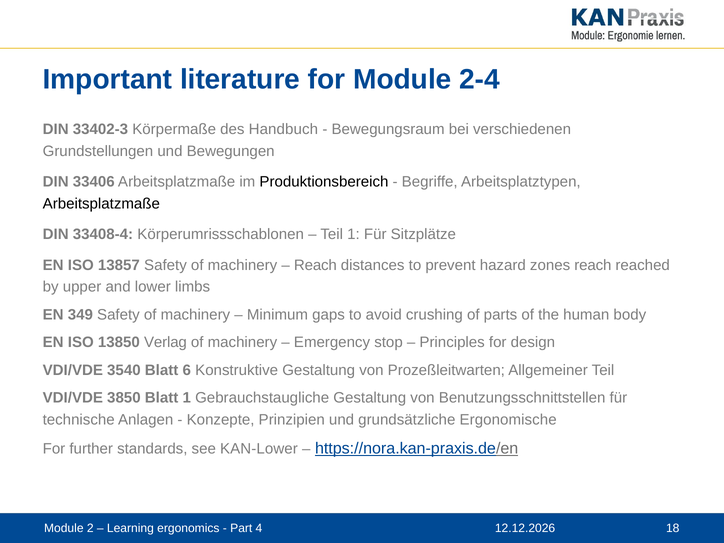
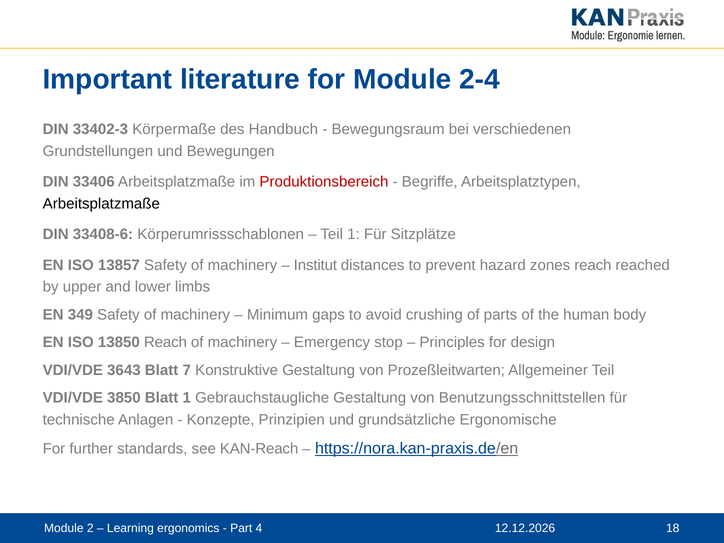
Produktionsbereich colour: black -> red
33408-4: 33408-4 -> 33408-6
Reach at (315, 265): Reach -> Institut
13850 Verlag: Verlag -> Reach
3540: 3540 -> 3643
6: 6 -> 7
KAN-Lower: KAN-Lower -> KAN-Reach
